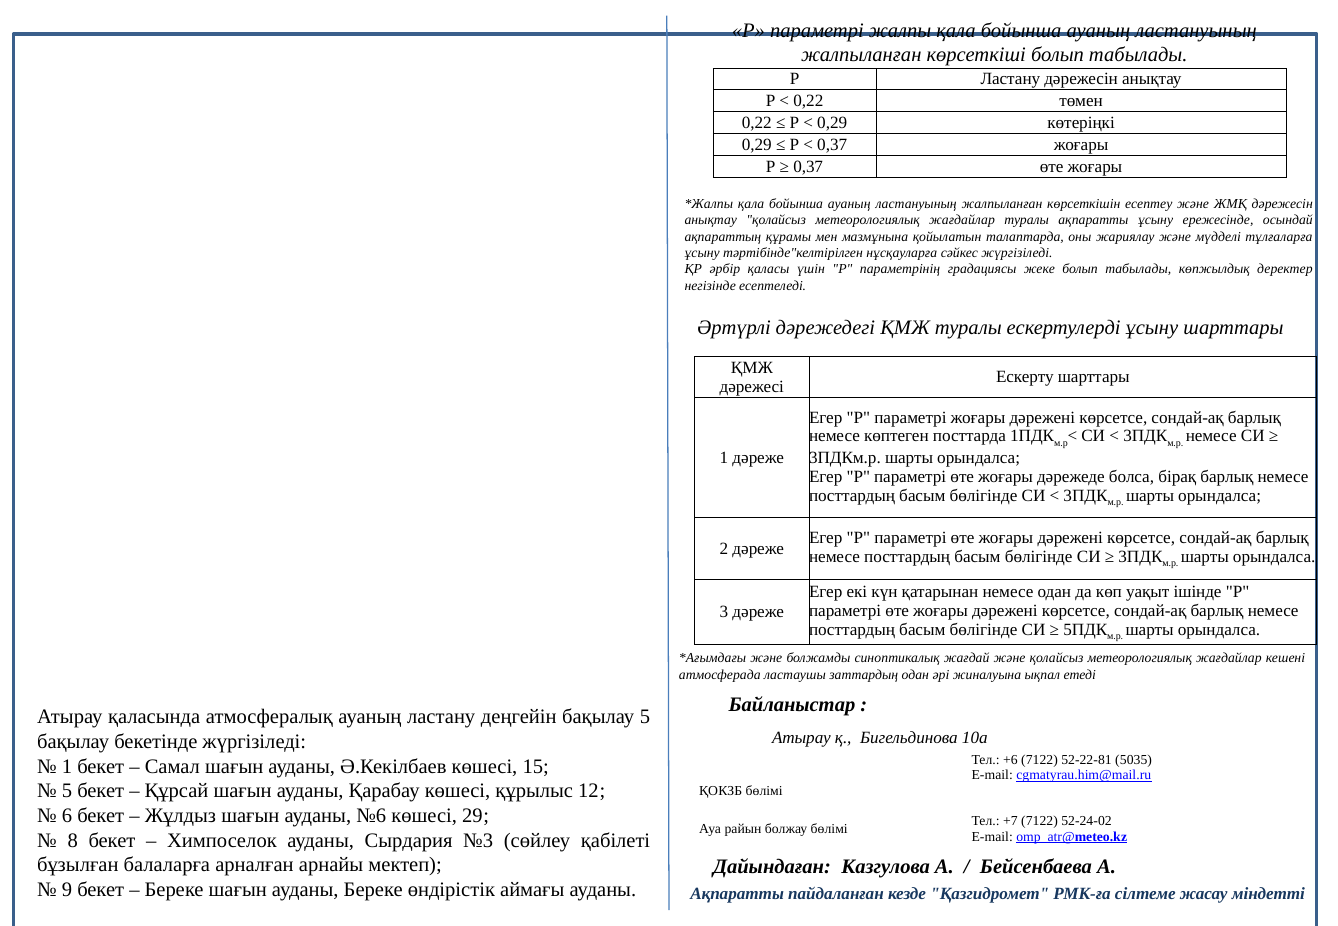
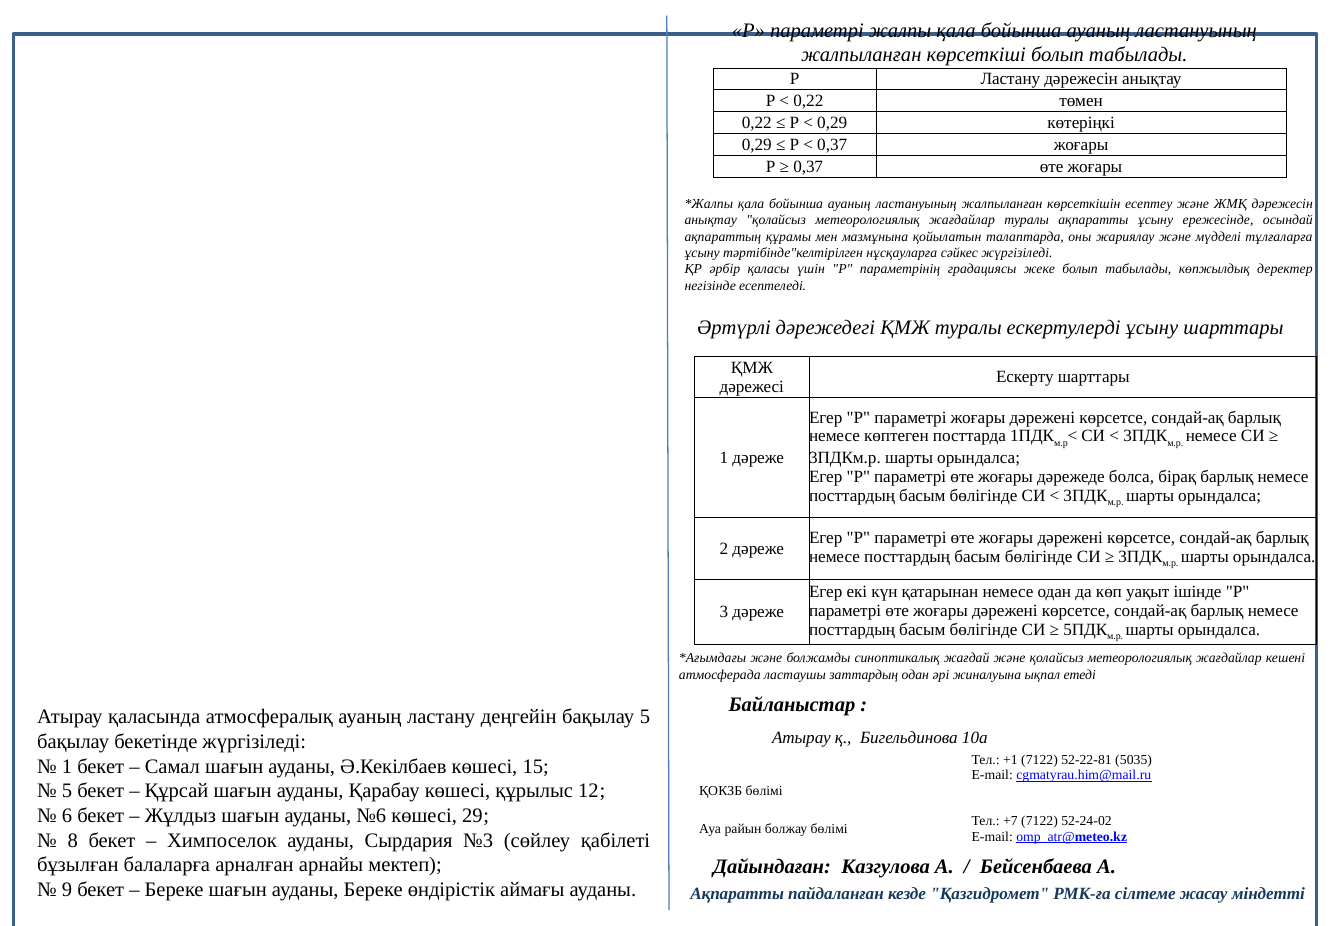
+6: +6 -> +1
